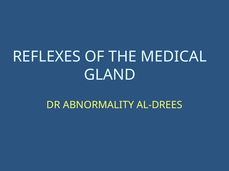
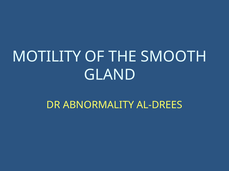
REFLEXES: REFLEXES -> MOTILITY
MEDICAL: MEDICAL -> SMOOTH
